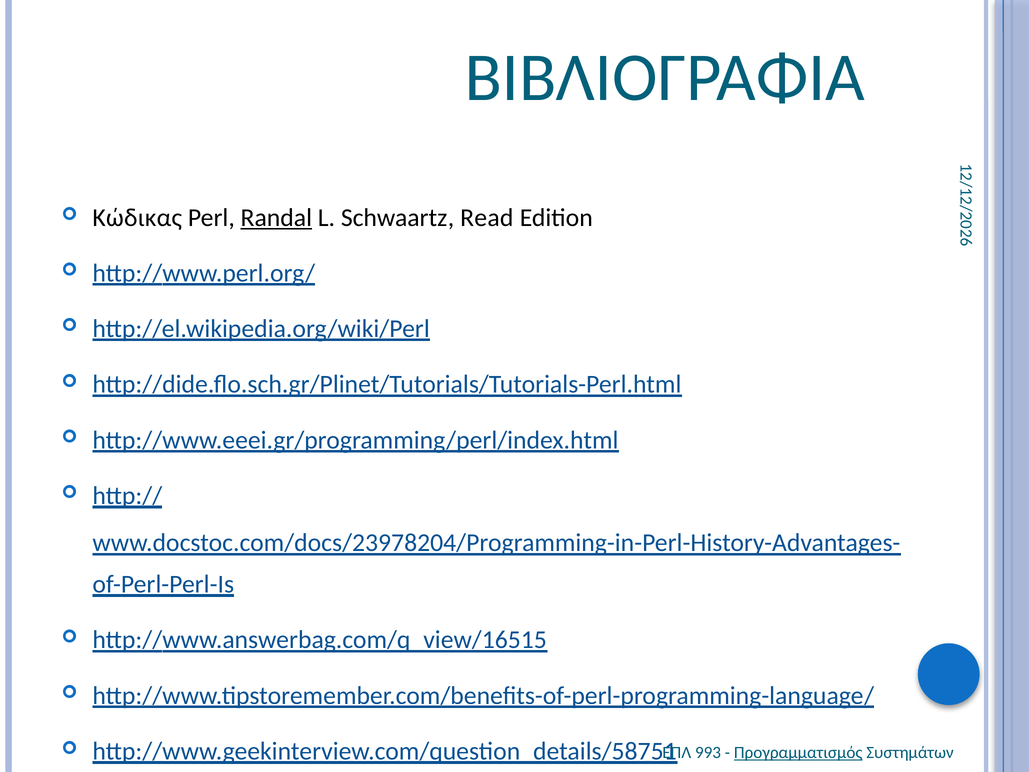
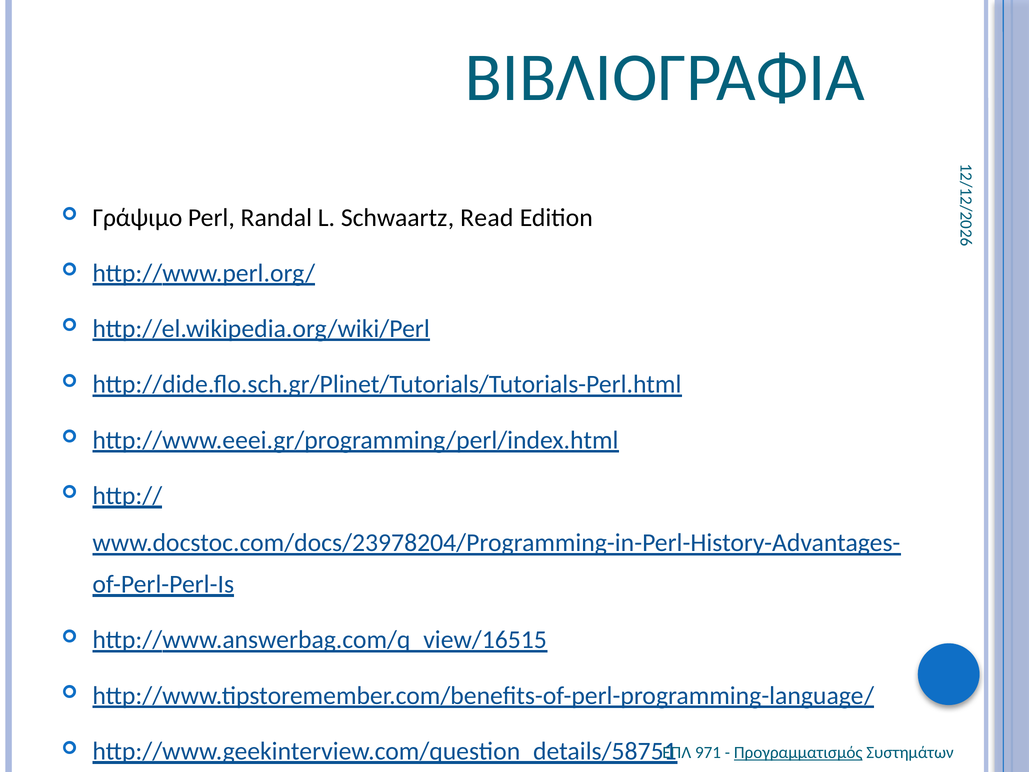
Κώδικας: Κώδικας -> Γράψιμο
Randal underline: present -> none
993: 993 -> 971
